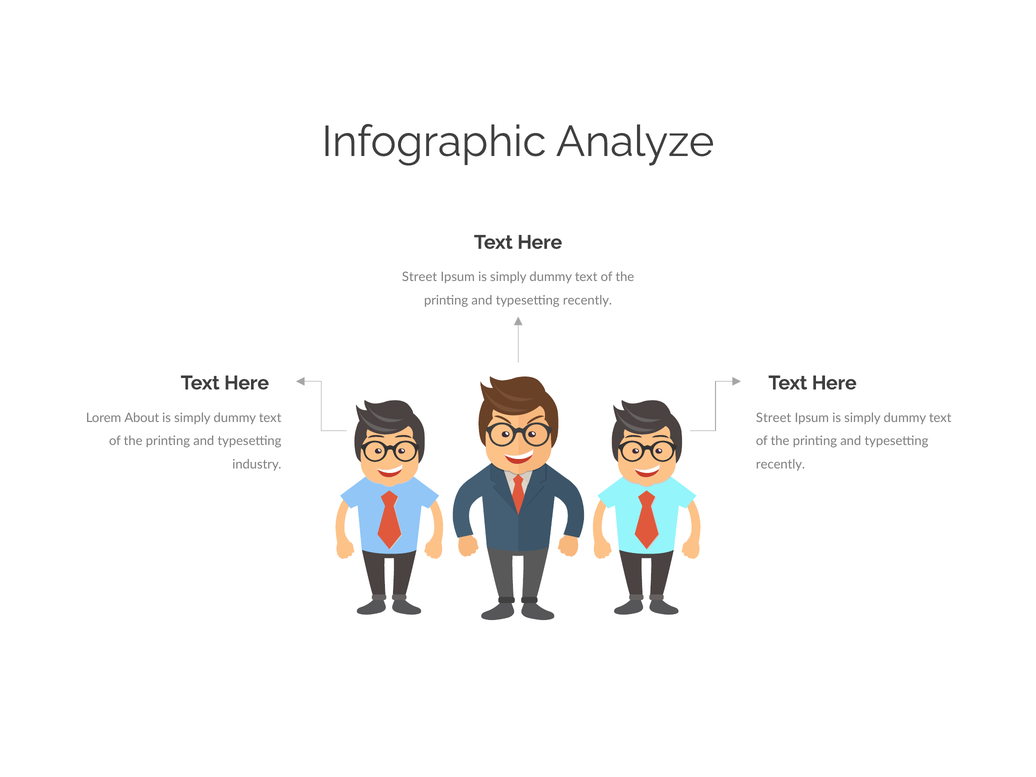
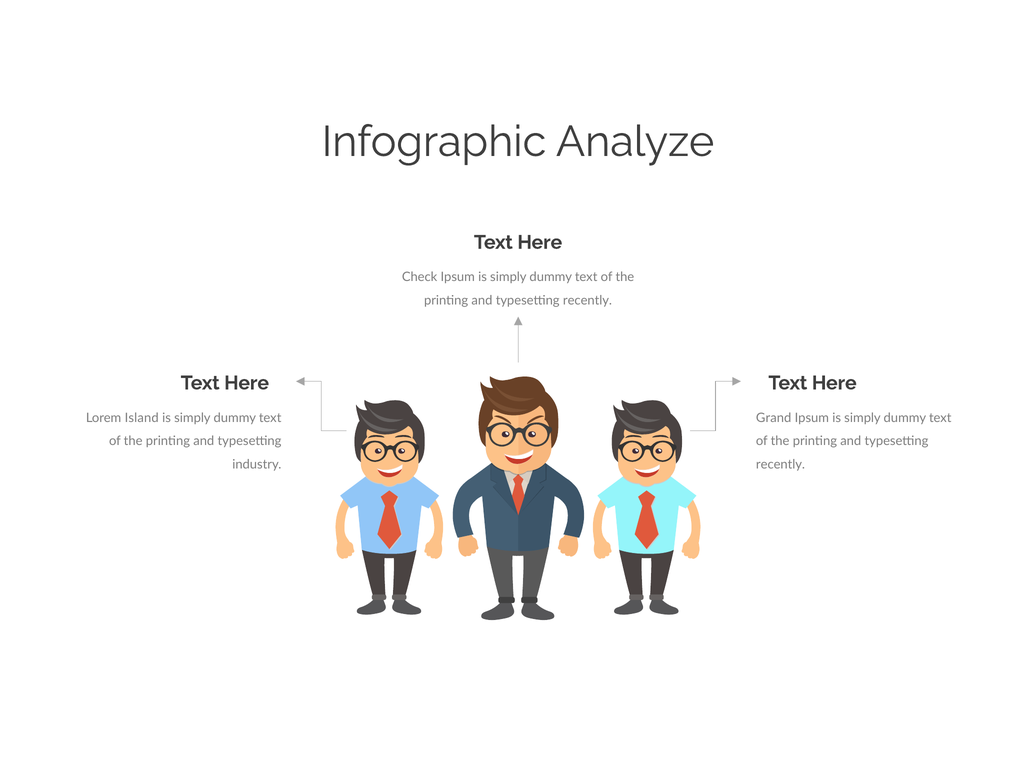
Street at (420, 277): Street -> Check
About: About -> Island
Street at (774, 418): Street -> Grand
